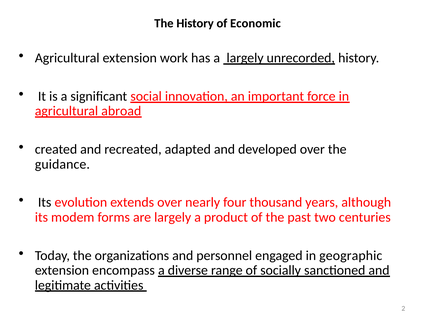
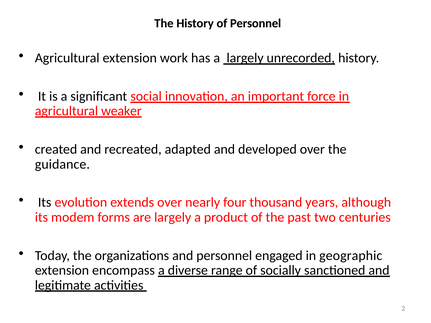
of Economic: Economic -> Personnel
abroad: abroad -> weaker
